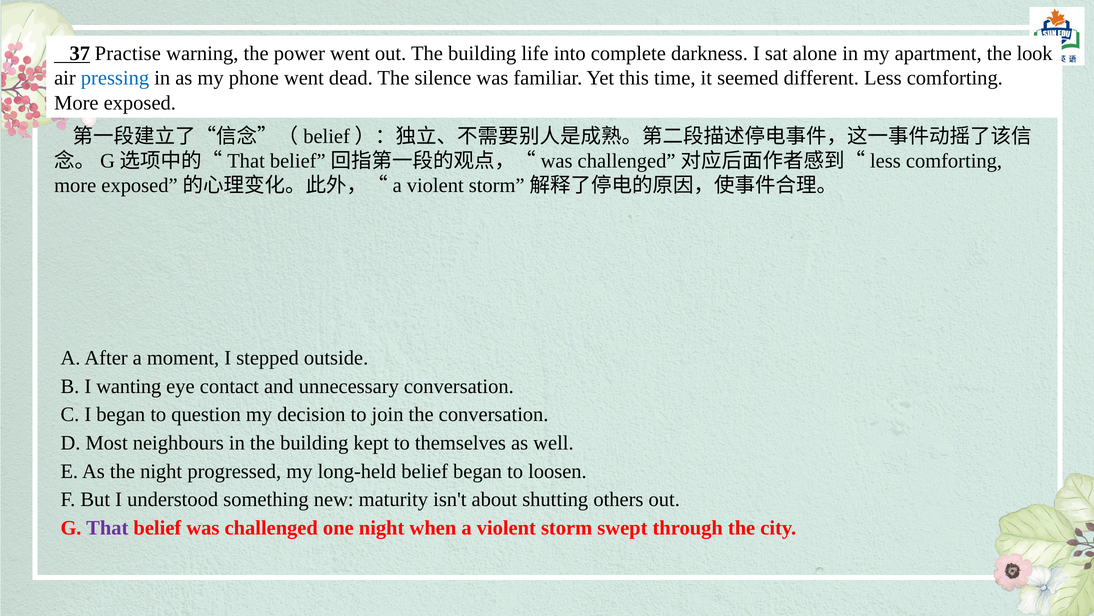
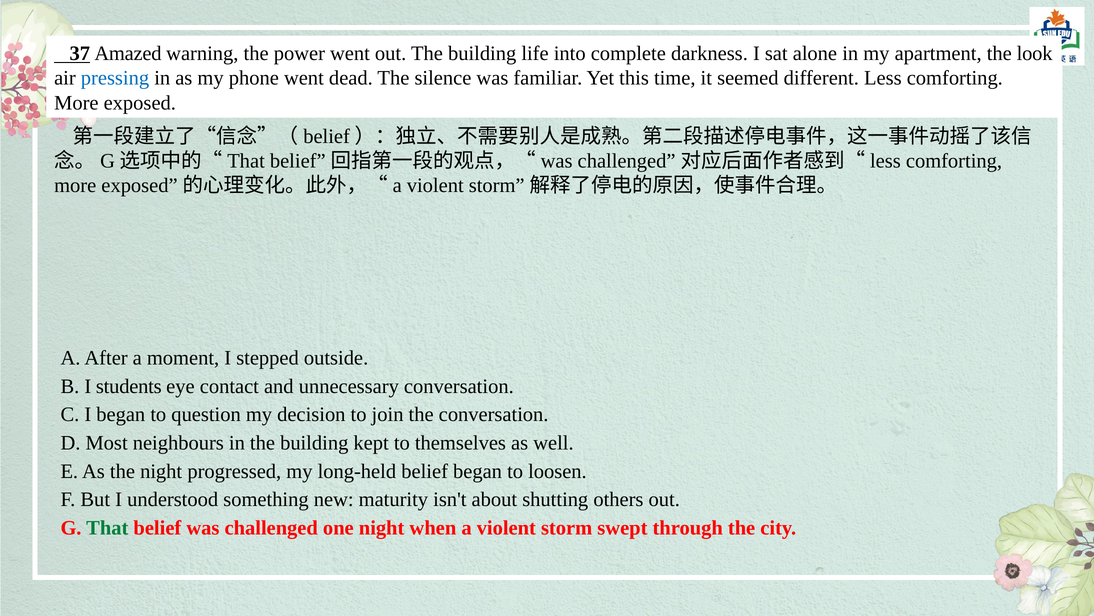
Practise: Practise -> Amazed
wanting: wanting -> students
That colour: purple -> green
